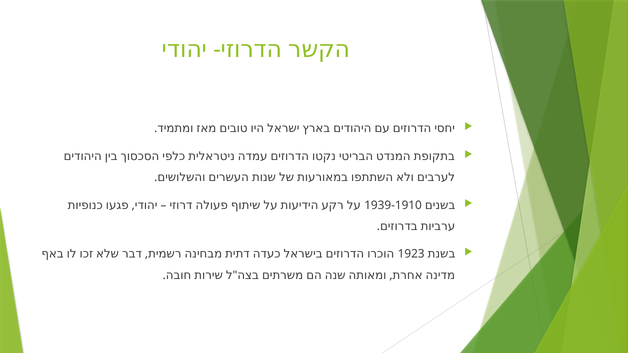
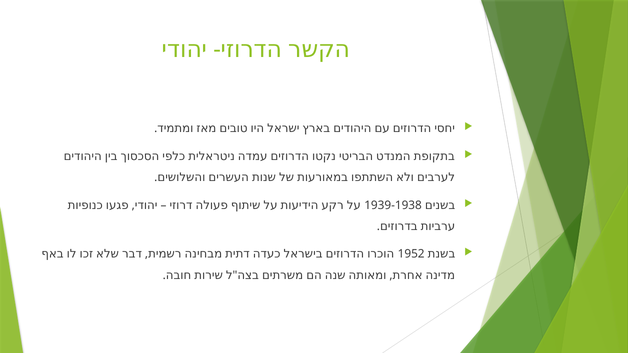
1939-1910: 1939-1910 -> 1939-1938
1923: 1923 -> 1952
